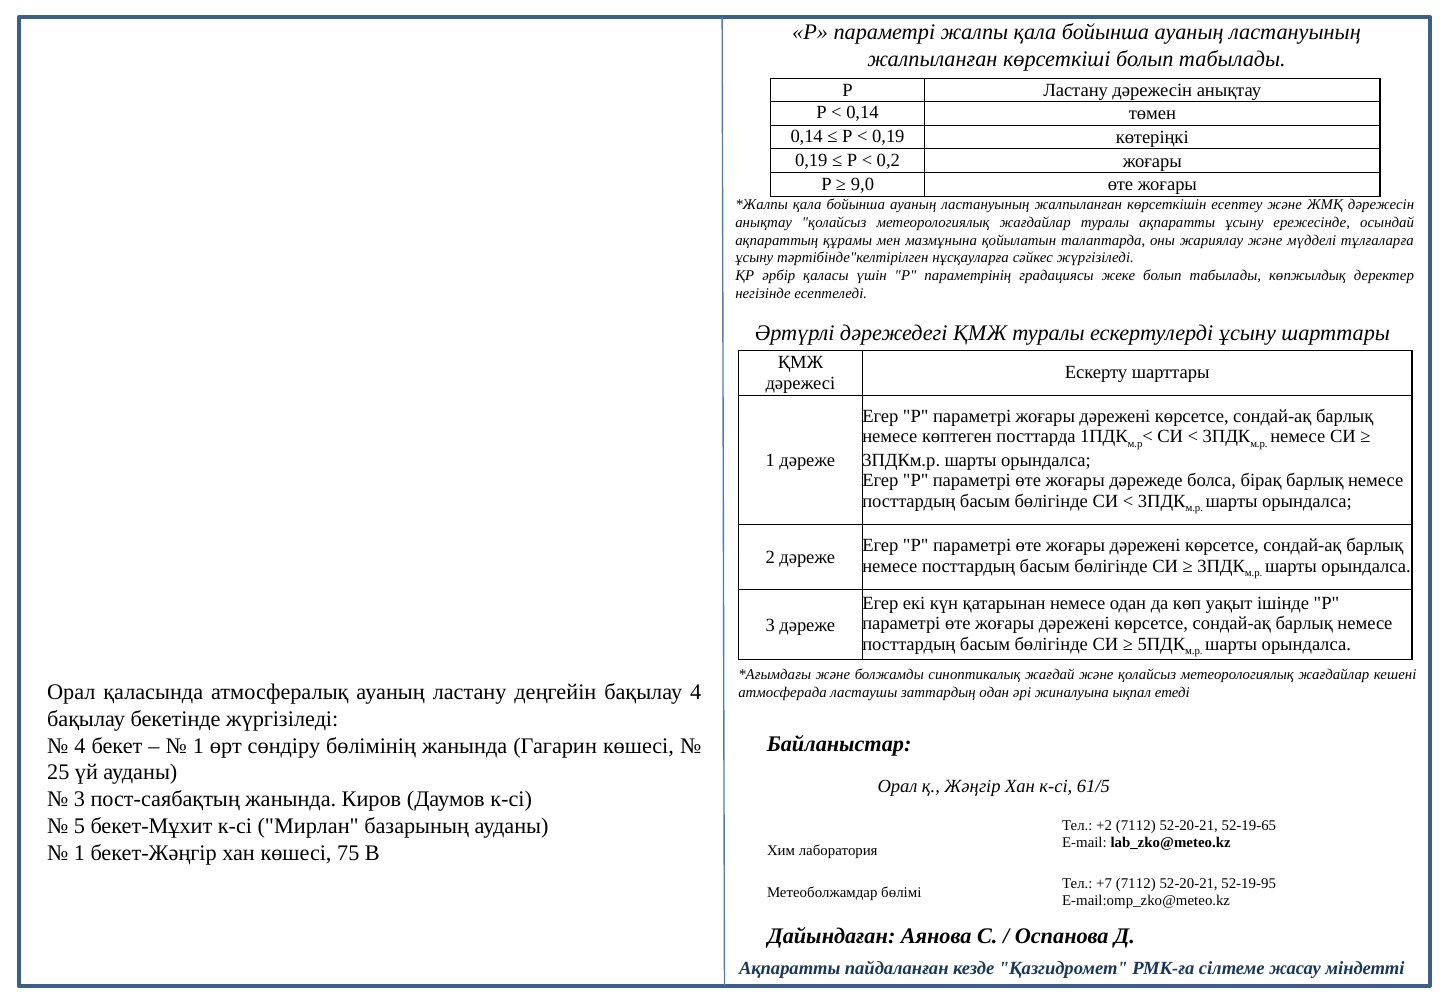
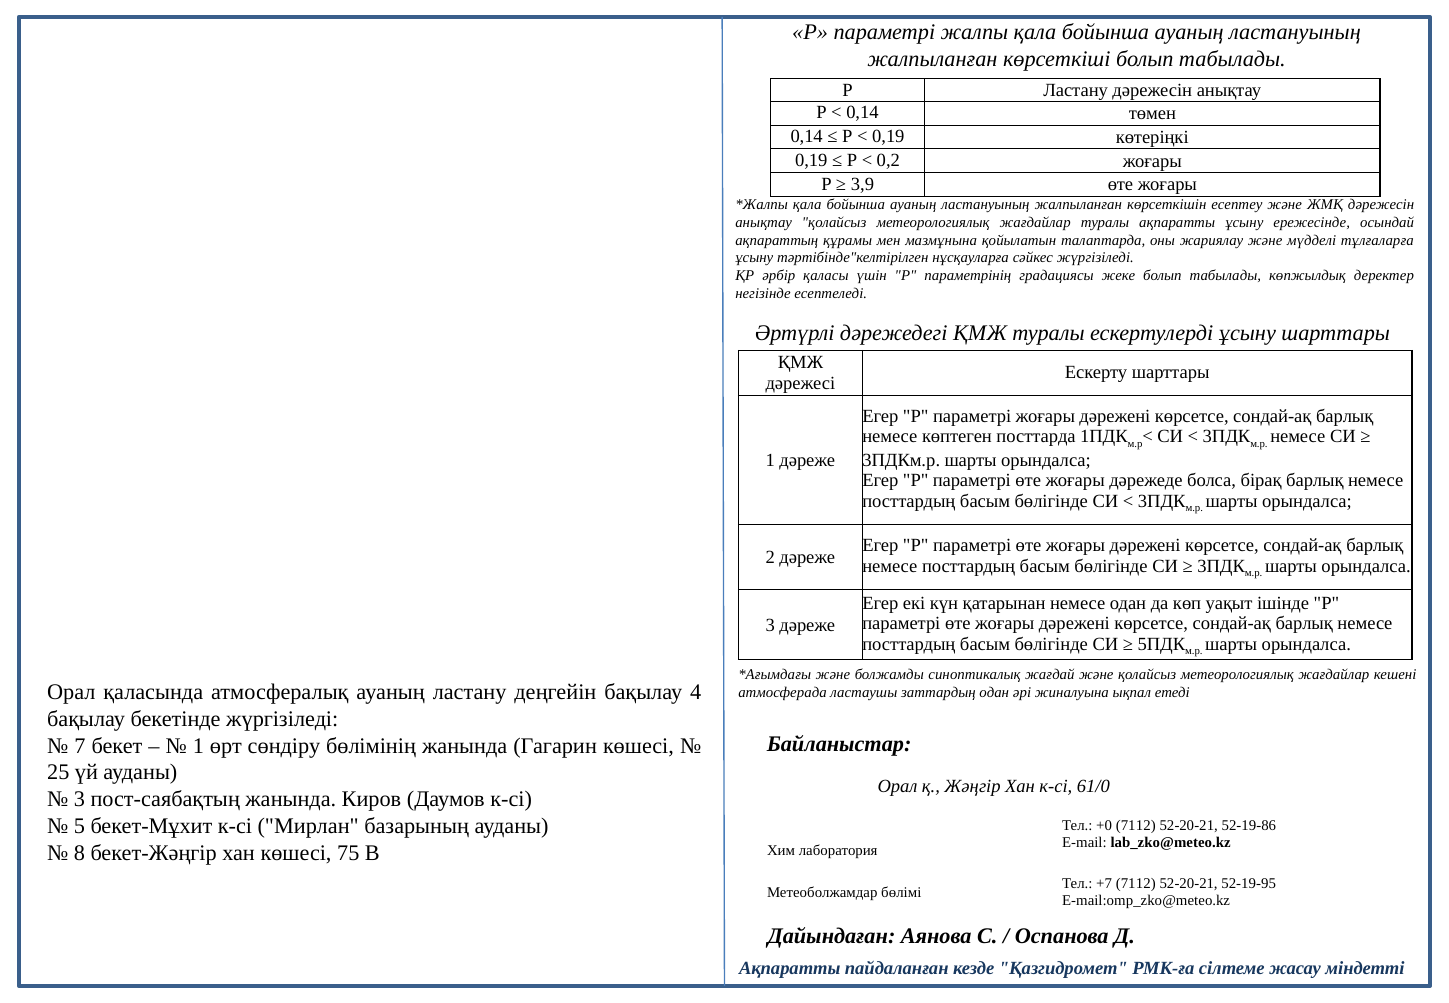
9,0: 9,0 -> 3,9
4 at (80, 746): 4 -> 7
61/5: 61/5 -> 61/0
+2: +2 -> +0
52-19-65: 52-19-65 -> 52-19-86
1 at (79, 853): 1 -> 8
